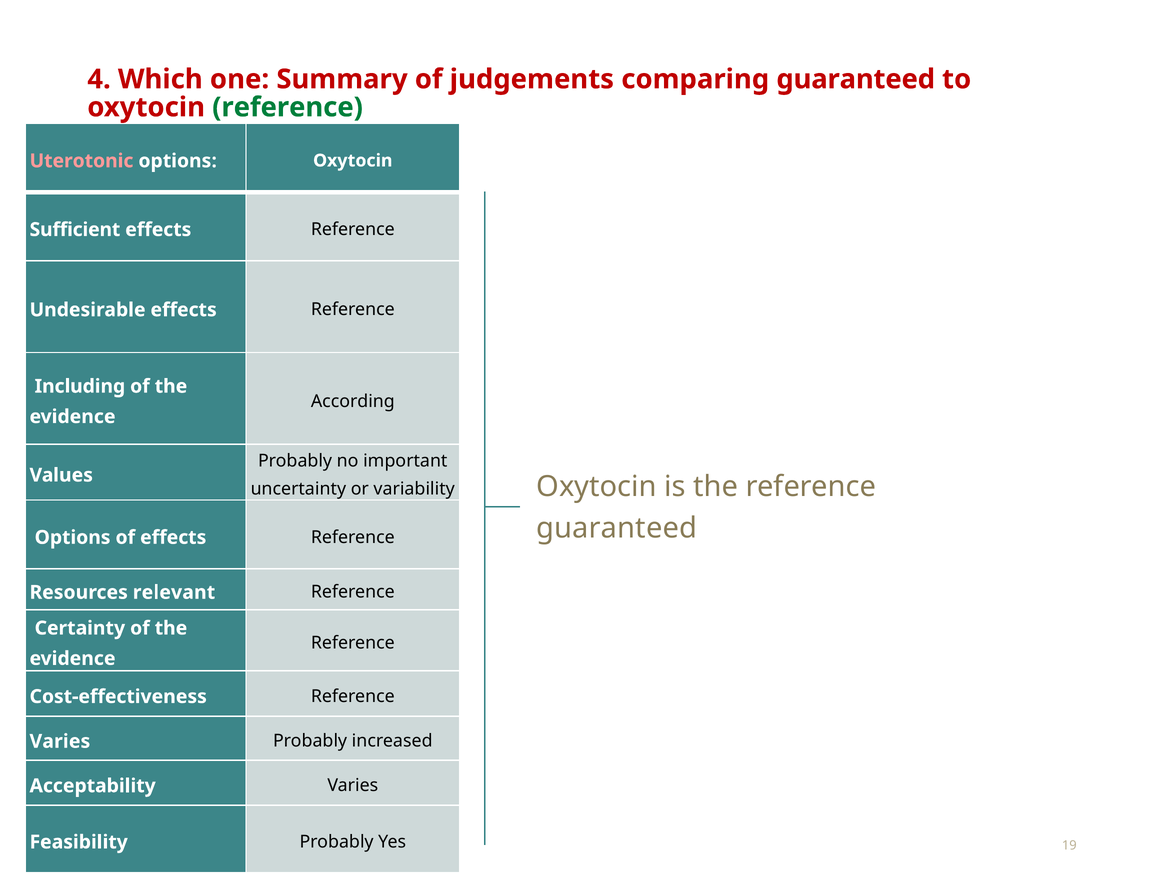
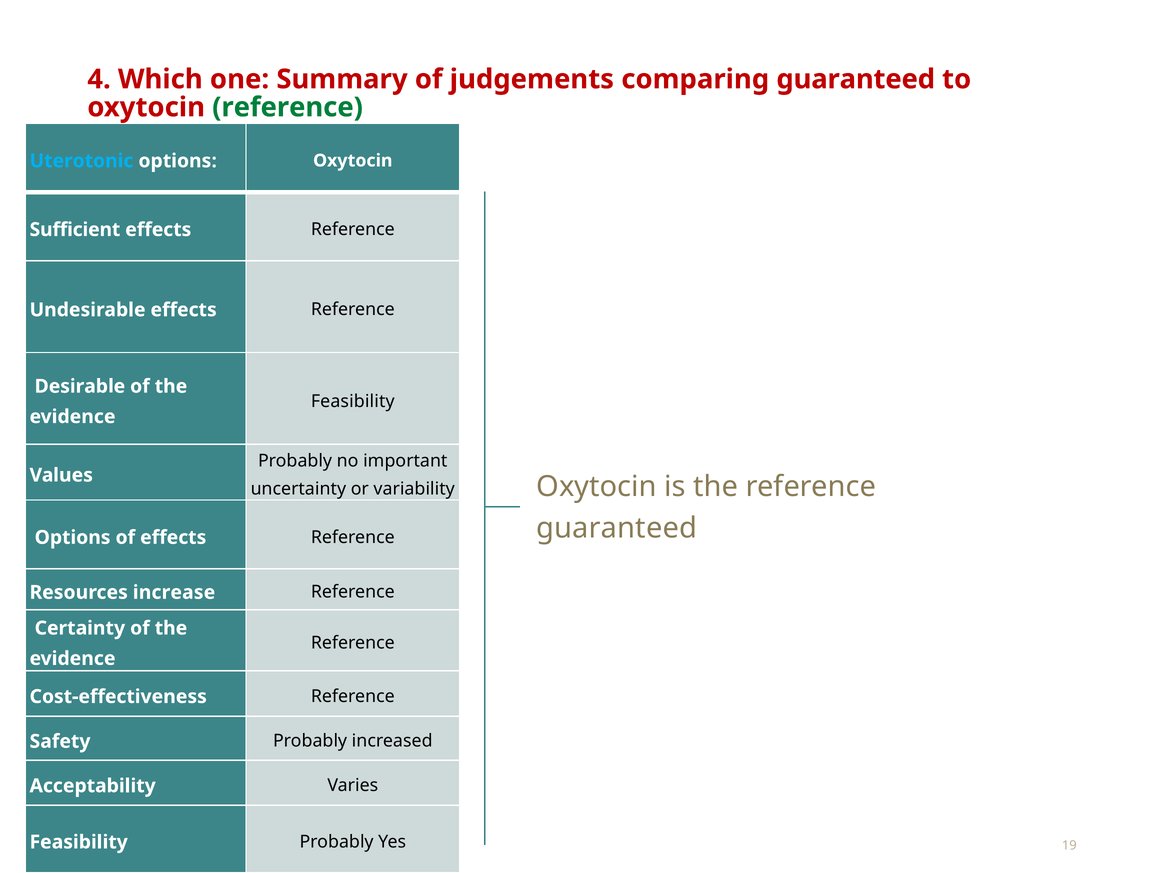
Uterotonic colour: pink -> light blue
Including: Including -> Desirable
According at (353, 401): According -> Feasibility
relevant: relevant -> increase
Varies at (60, 741): Varies -> Safety
